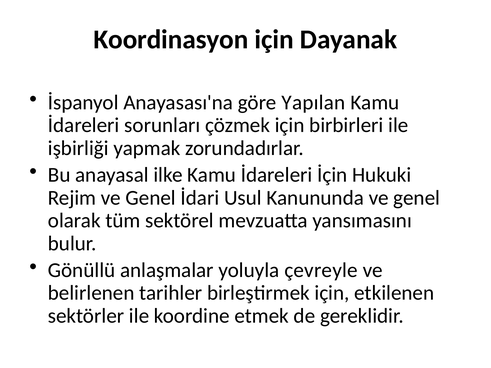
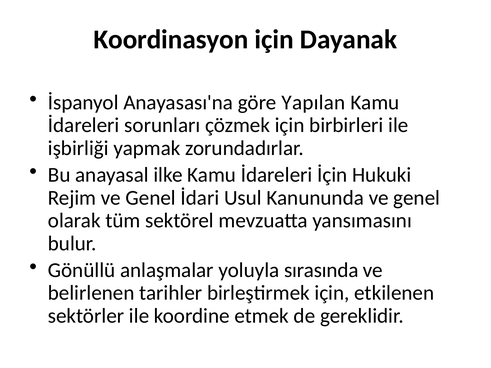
çevreyle: çevreyle -> sırasında
